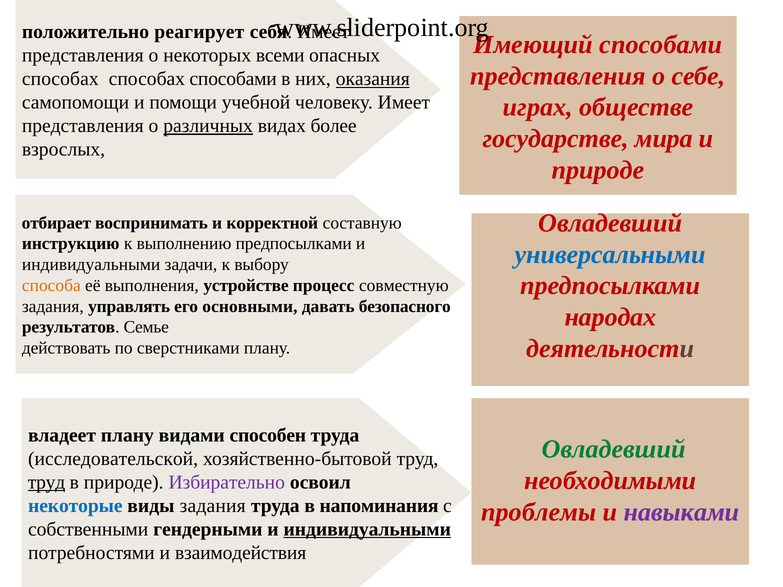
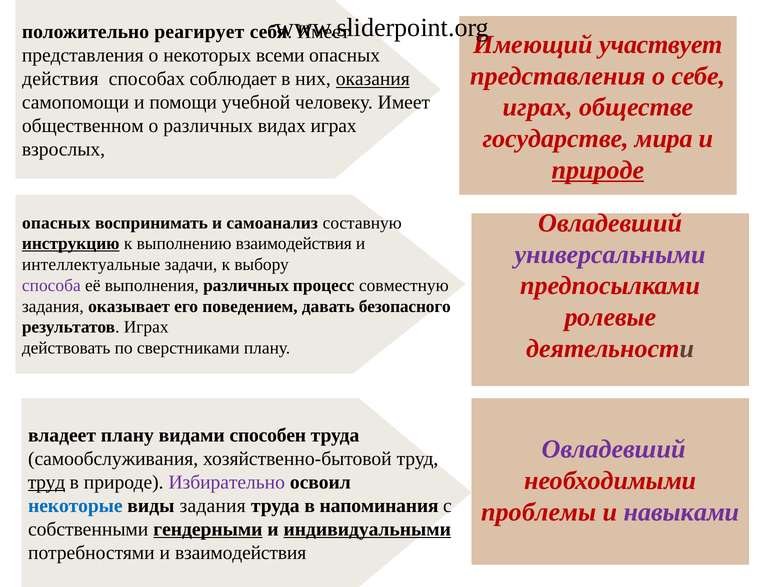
Имеющий способами: способами -> участвует
способах at (60, 79): способах -> действия
способах способами: способами -> соблюдает
представления at (83, 126): представления -> общественном
различных at (208, 126) underline: present -> none
видах более: более -> играх
природе at (598, 170) underline: none -> present
отбирает at (56, 223): отбирает -> опасных
корректной: корректной -> самоанализ
инструкцию underline: none -> present
выполнению предпосылками: предпосылками -> взаимодействия
универсальными colour: blue -> purple
индивидуальными at (91, 265): индивидуальными -> интеллектуальные
способа colour: orange -> purple
выполнения устройстве: устройстве -> различных
управлять: управлять -> оказывает
основными: основными -> поведением
народах: народах -> ролевые
результатов Семье: Семье -> Играх
Овладевший at (614, 450) colour: green -> purple
исследовательской: исследовательской -> самообслуживания
гендерными underline: none -> present
